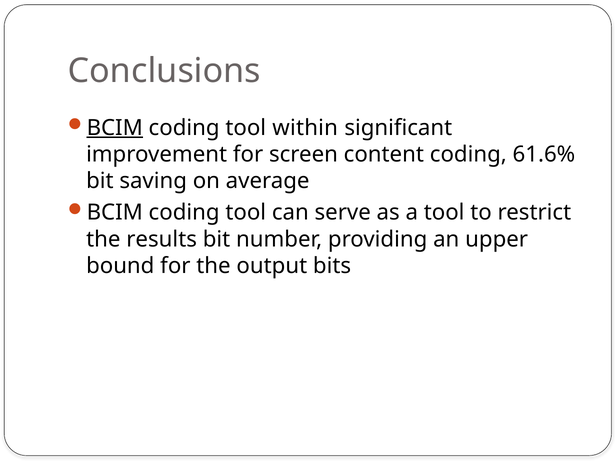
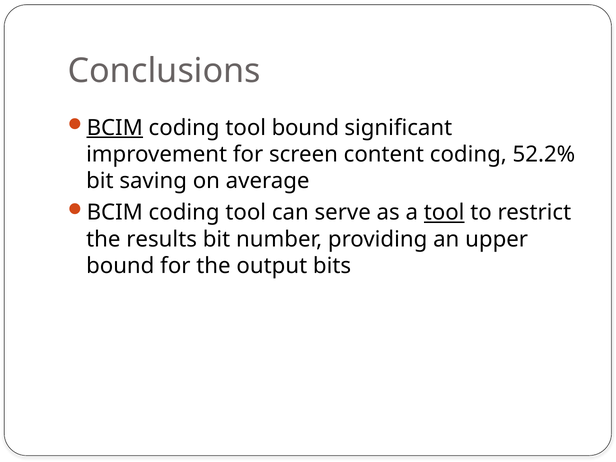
tool within: within -> bound
61.6%: 61.6% -> 52.2%
tool at (444, 213) underline: none -> present
